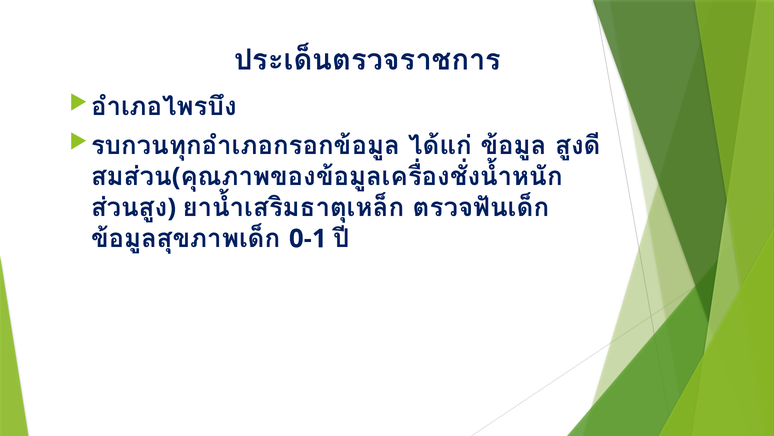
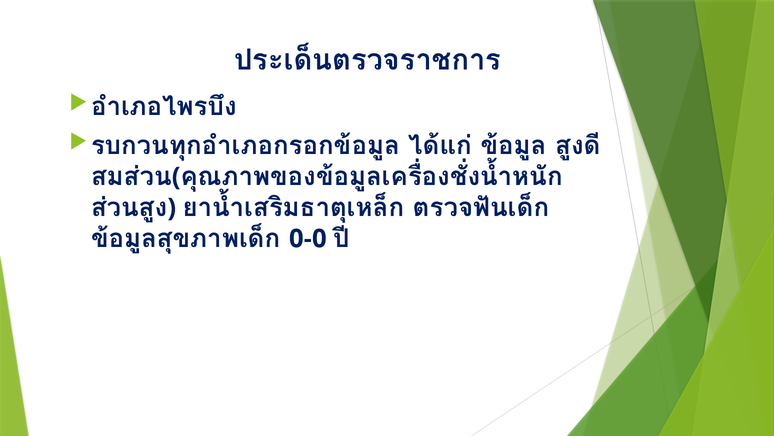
0-1: 0-1 -> 0-0
